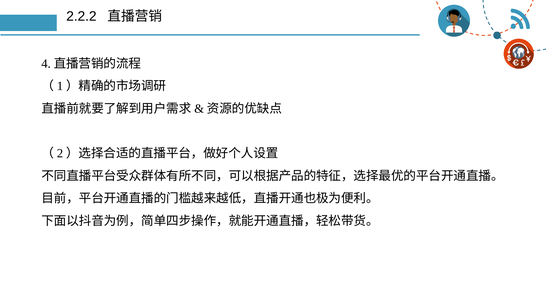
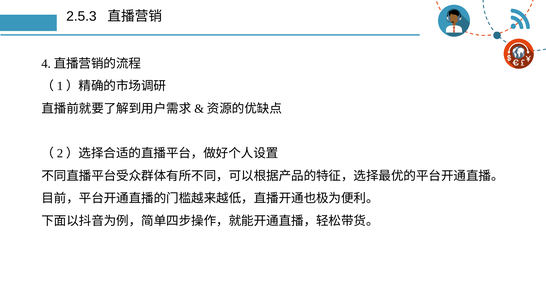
2.2.2: 2.2.2 -> 2.5.3
